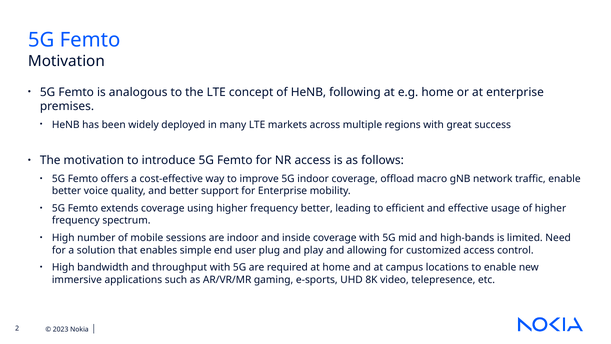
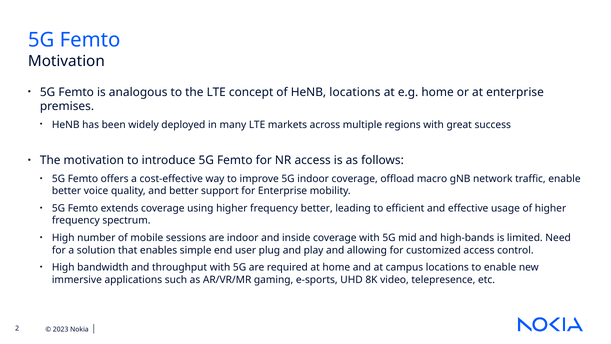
HeNB following: following -> locations
